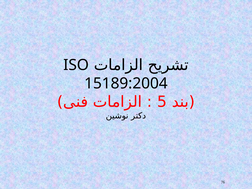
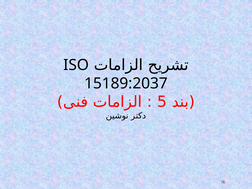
15189:2004: 15189:2004 -> 15189:2037
